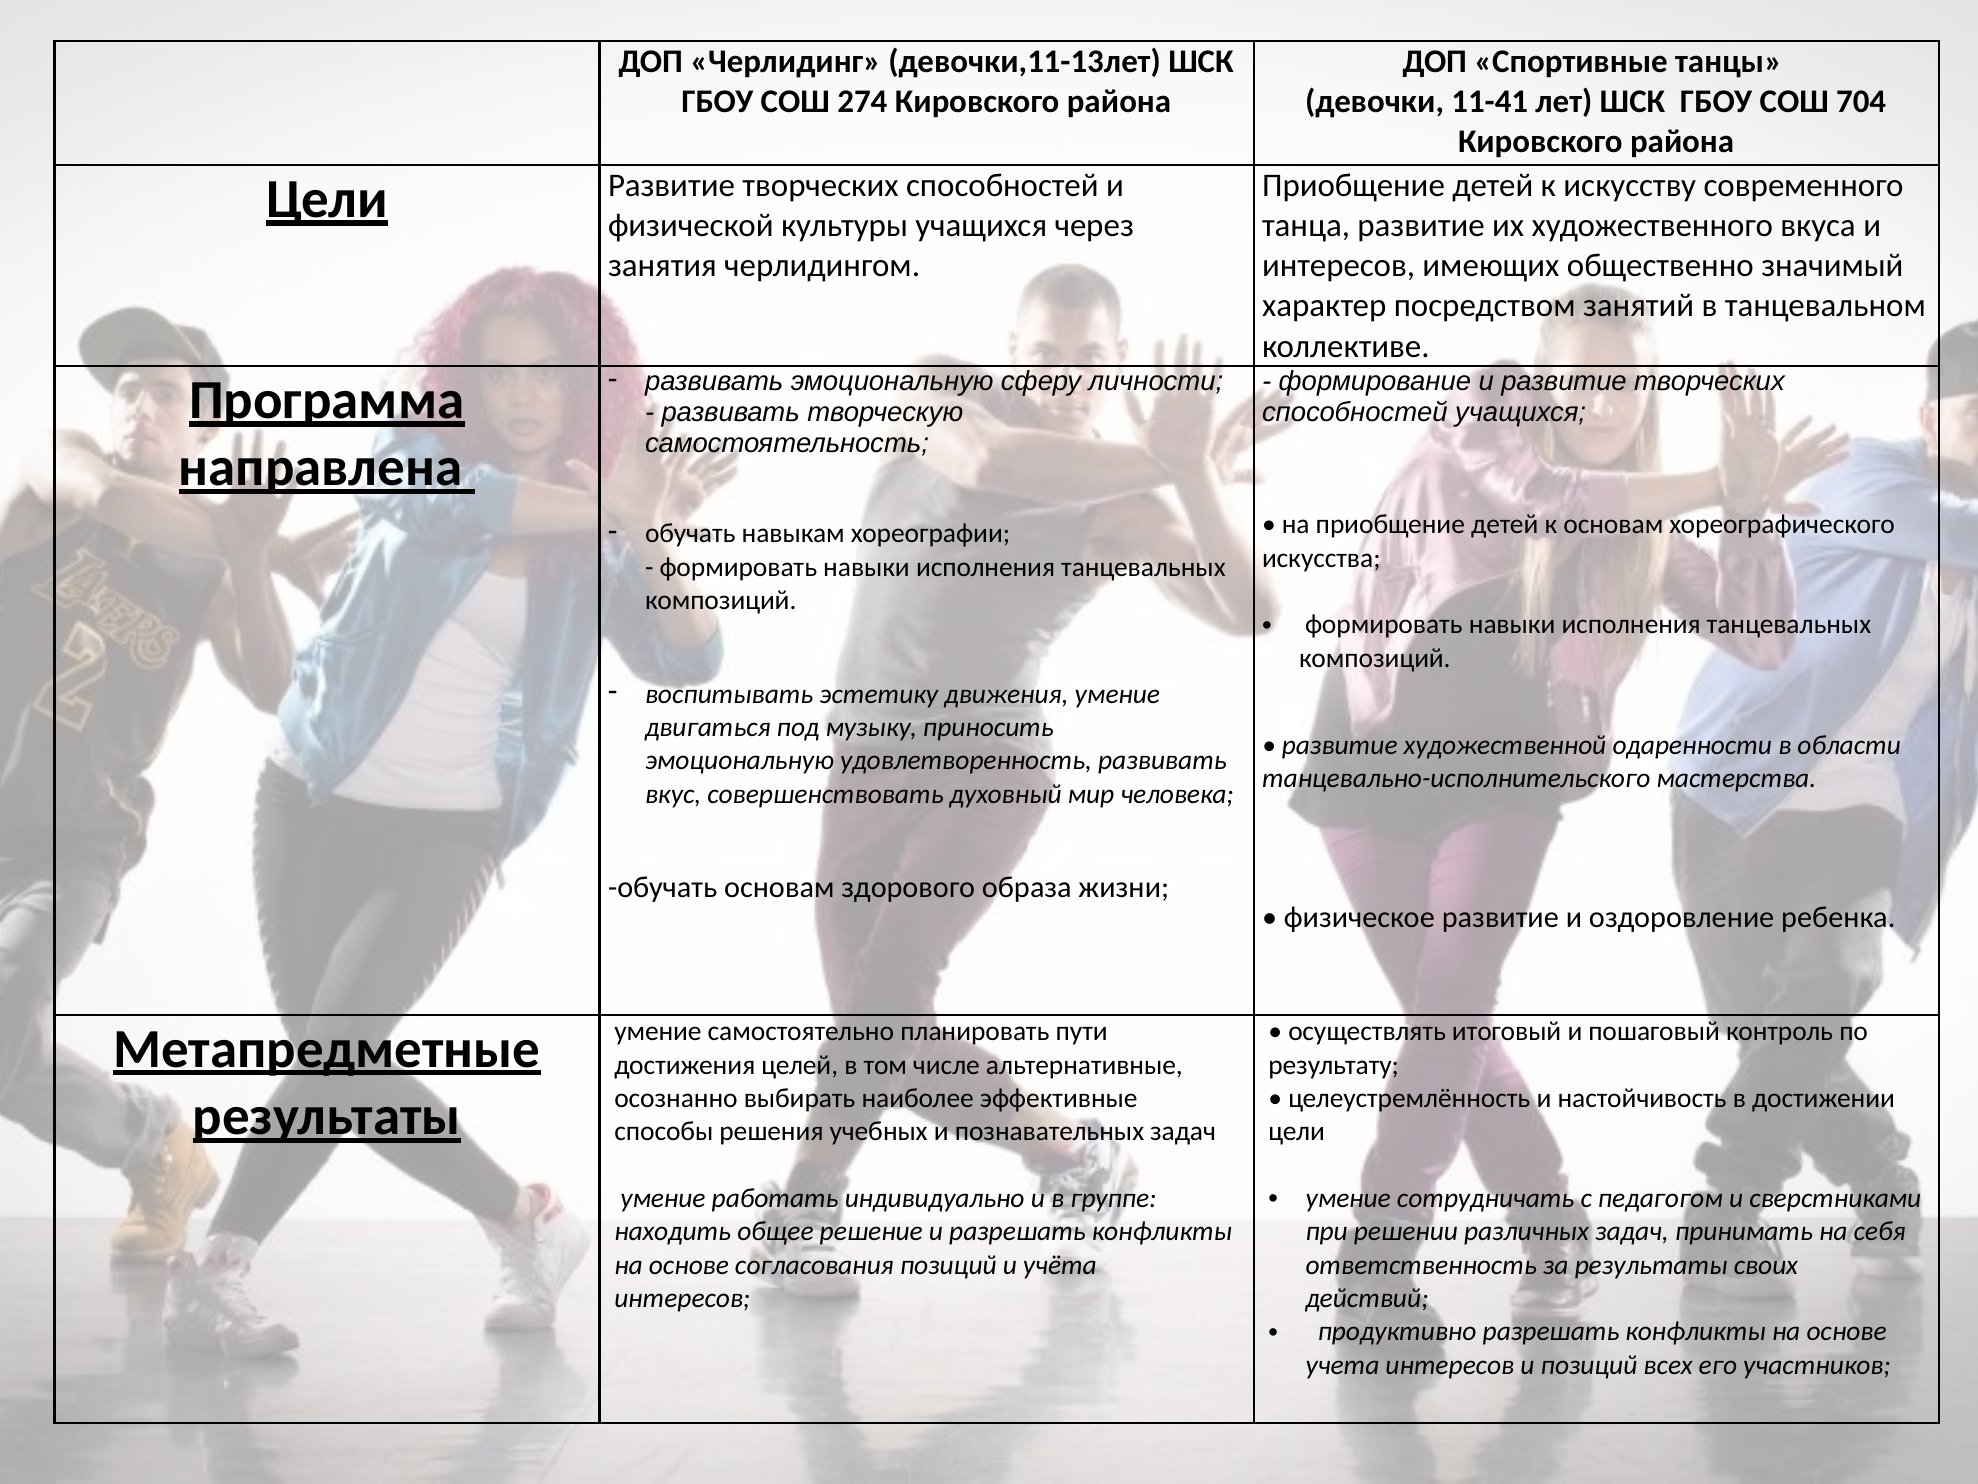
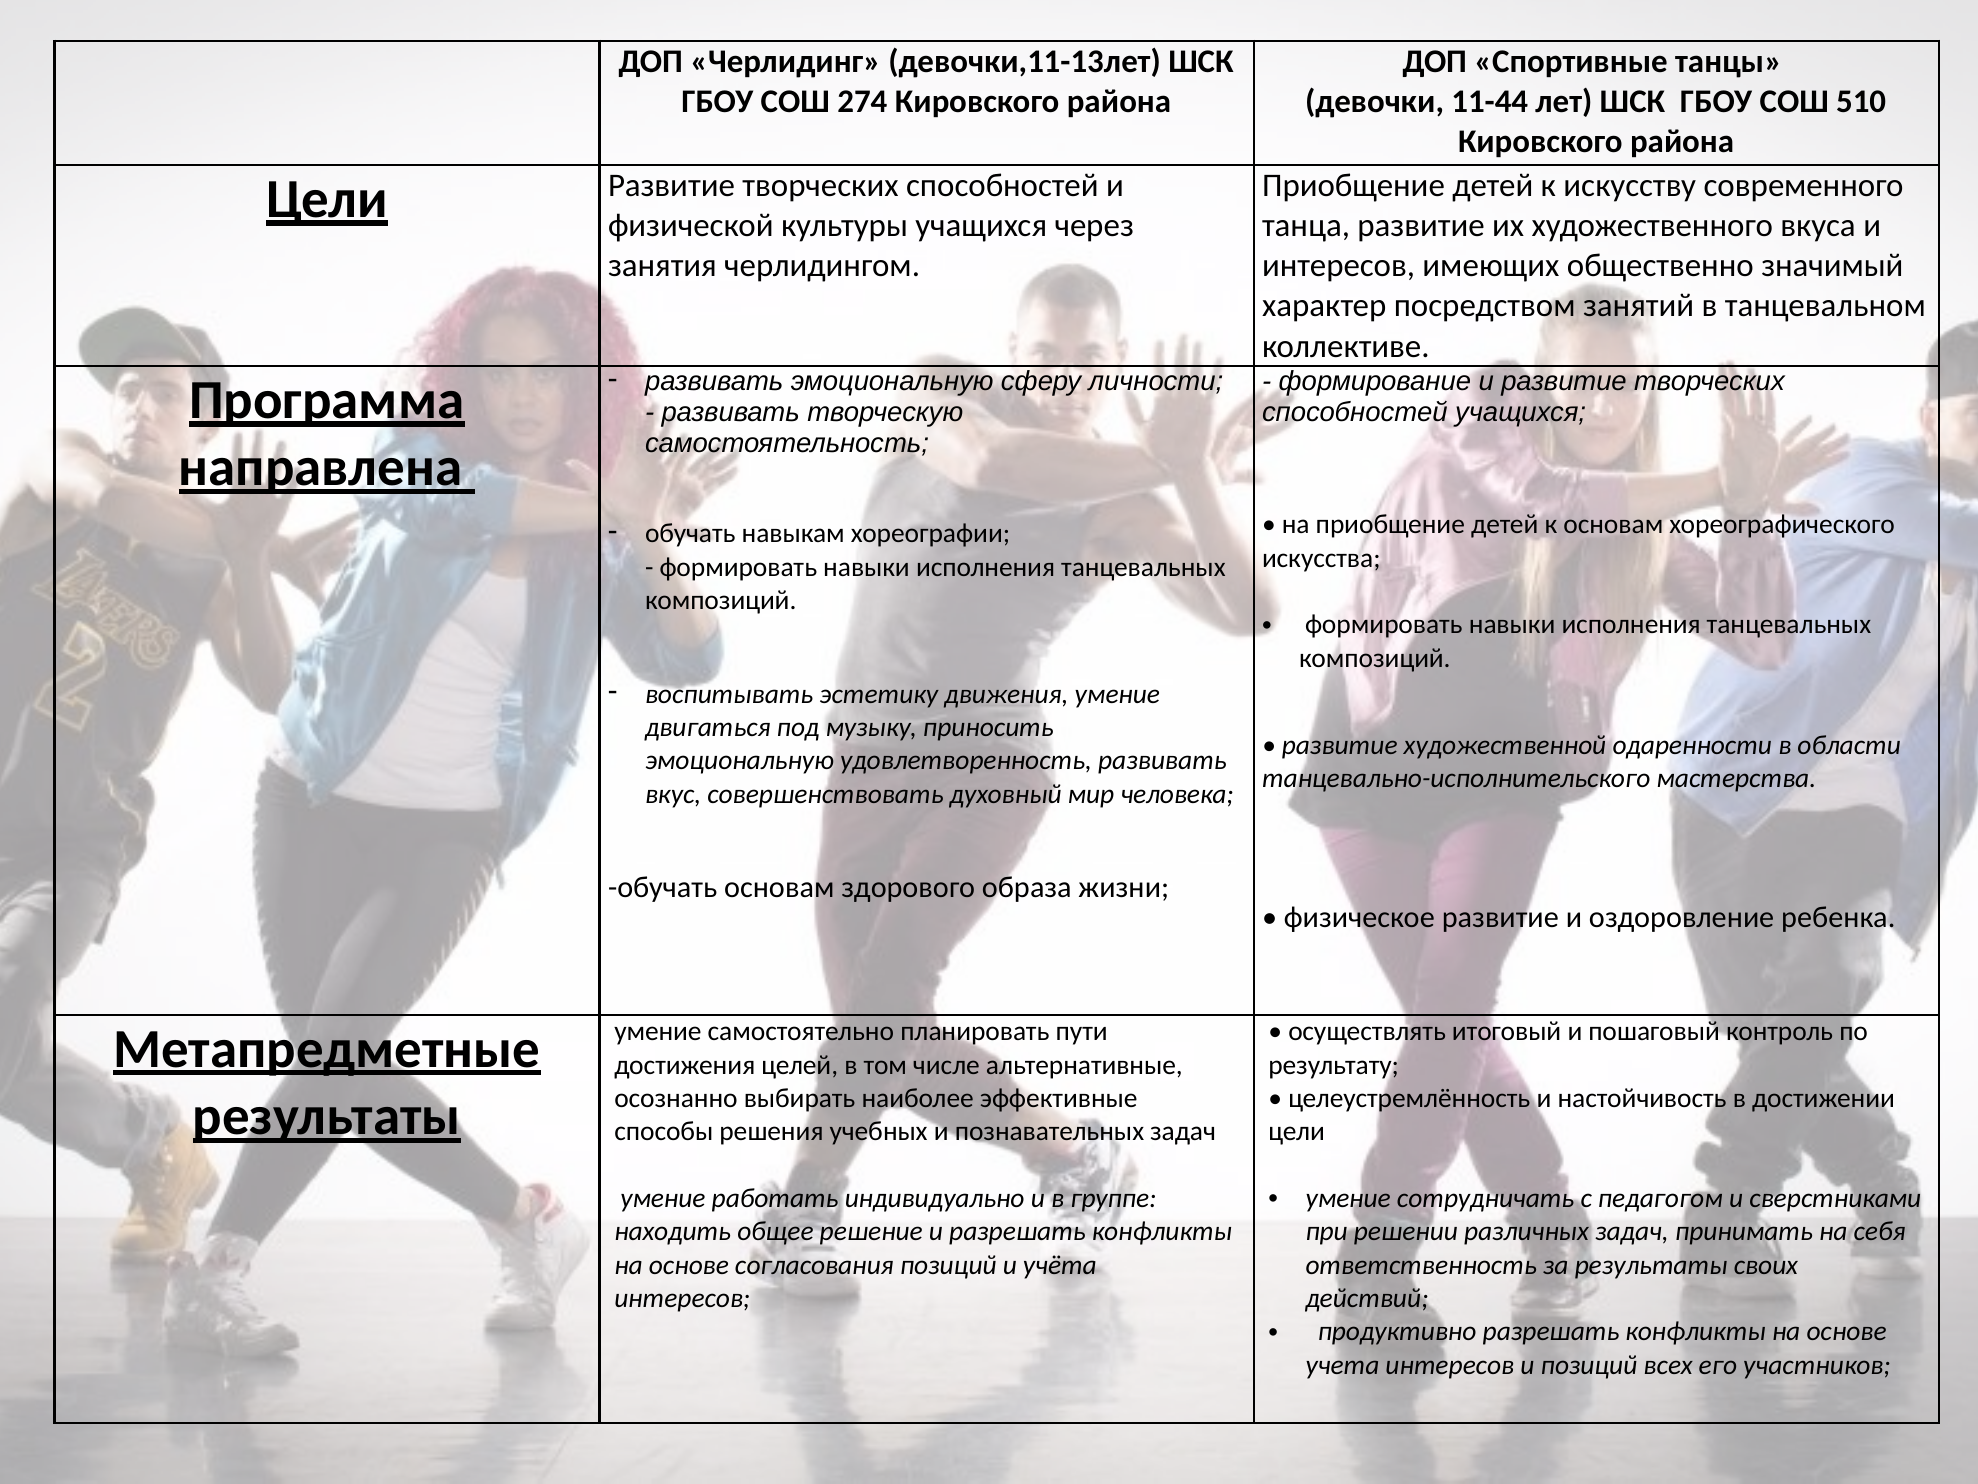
11-41: 11-41 -> 11-44
704: 704 -> 510
